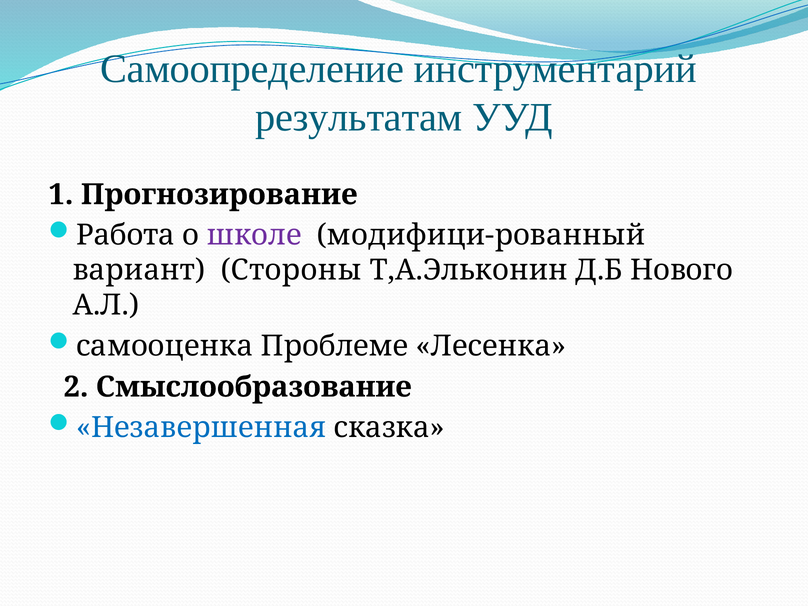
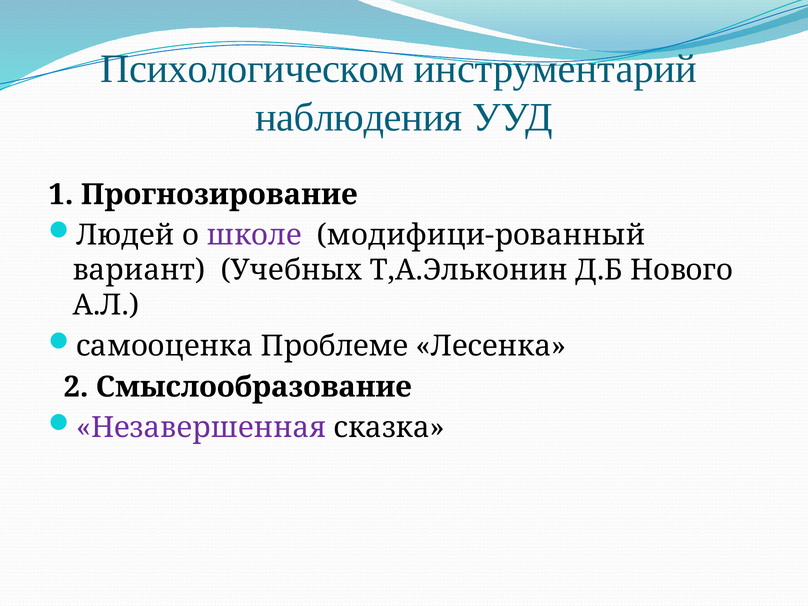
Самоопределение: Самоопределение -> Психологическом
результатам: результатам -> наблюдения
Работа: Работа -> Людей
Стороны: Стороны -> Учебных
Незавершенная colour: blue -> purple
